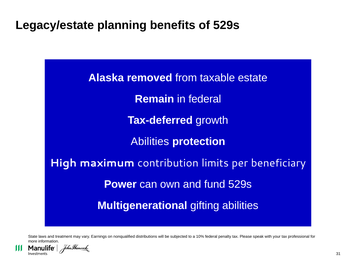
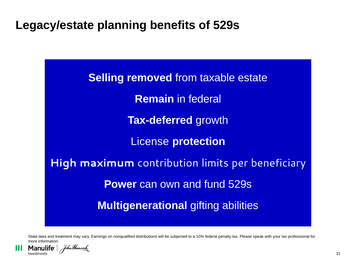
Alaska: Alaska -> Selling
Abilities at (150, 142): Abilities -> License
